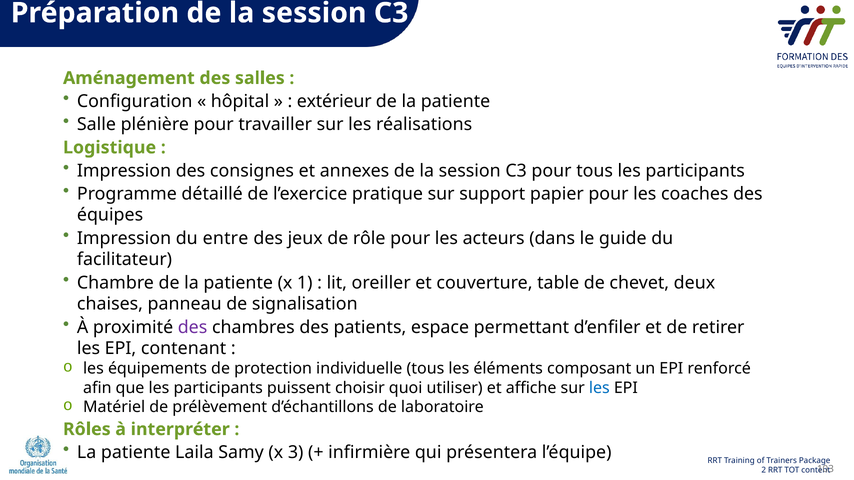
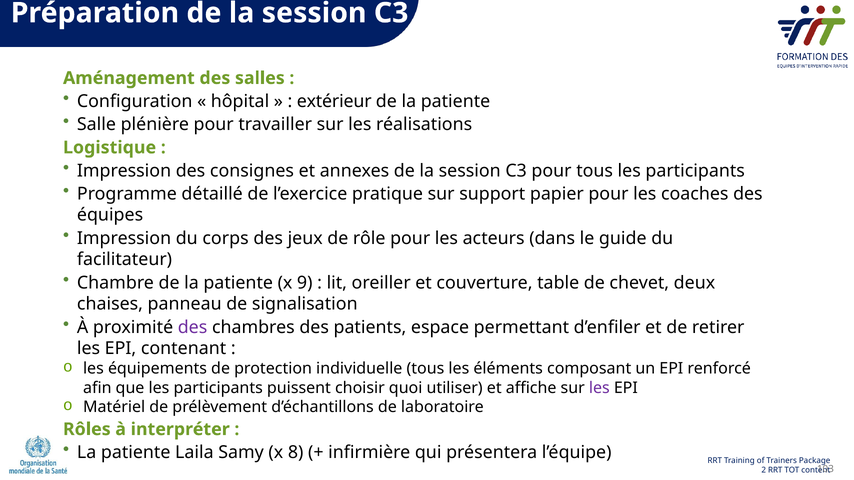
entre: entre -> corps
1: 1 -> 9
les at (599, 388) colour: blue -> purple
3: 3 -> 8
